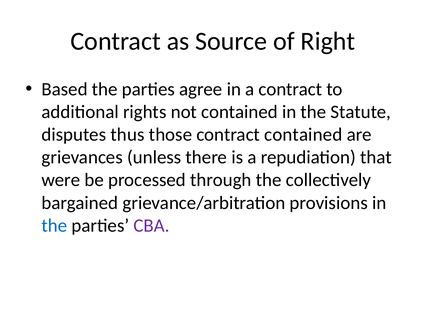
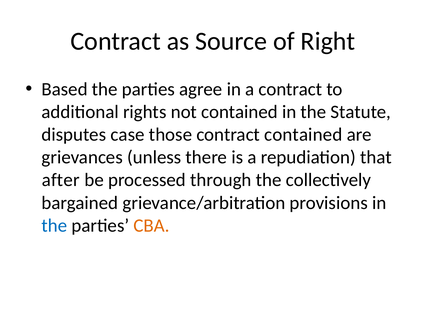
thus: thus -> case
were: were -> after
CBA colour: purple -> orange
